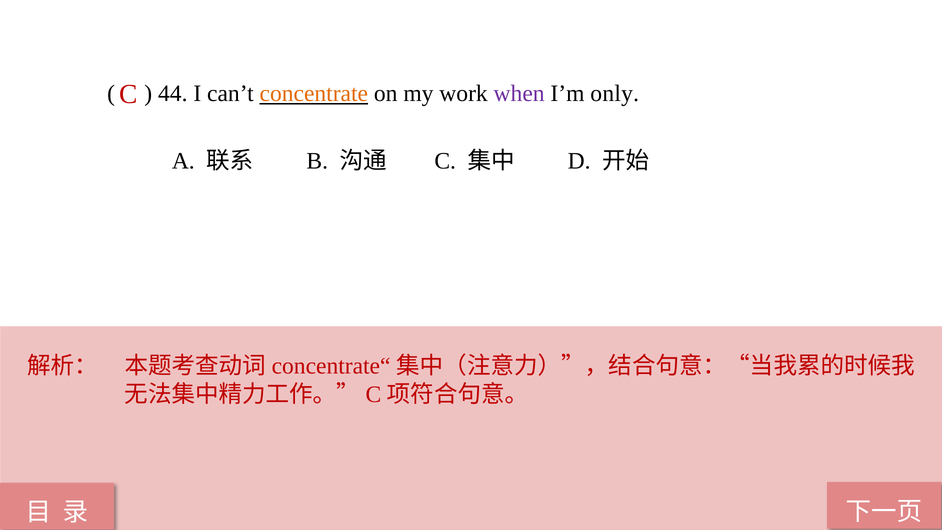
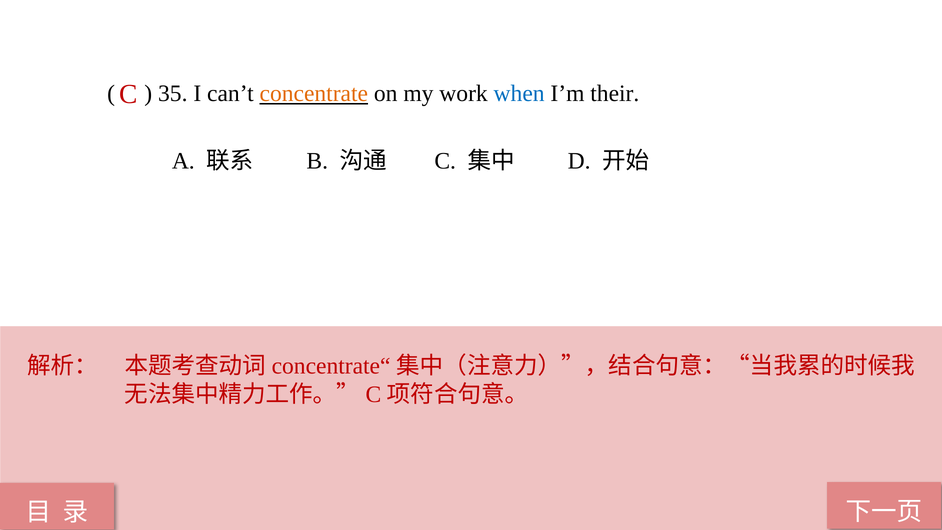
44: 44 -> 35
when colour: purple -> blue
only: only -> their
